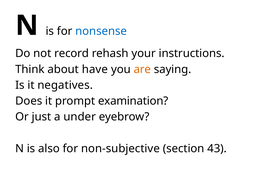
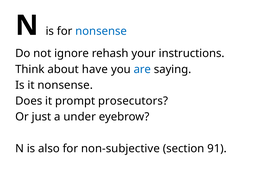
record: record -> ignore
are colour: orange -> blue
it negatives: negatives -> nonsense
examination: examination -> prosecutors
43: 43 -> 91
